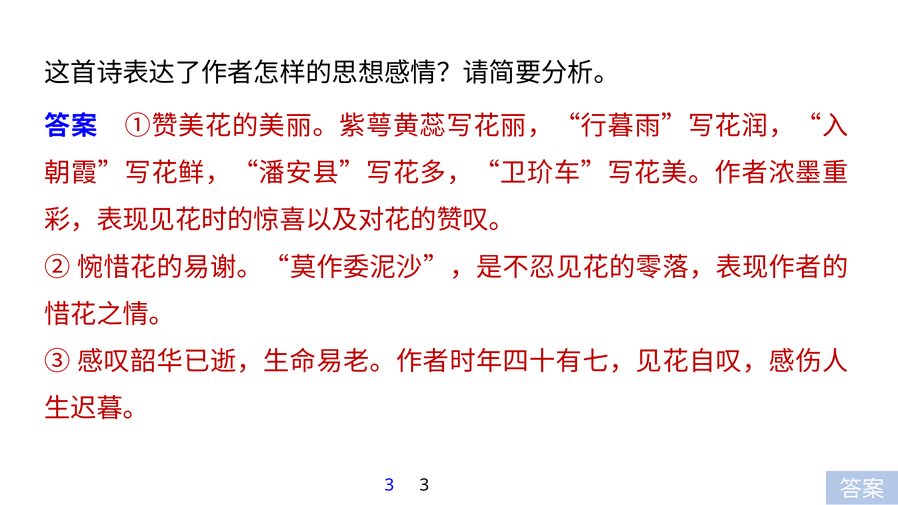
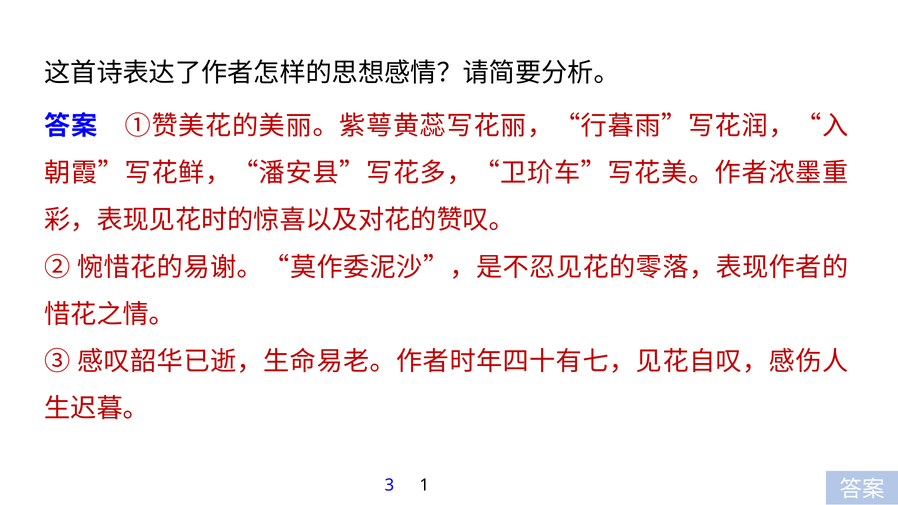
3 3: 3 -> 1
